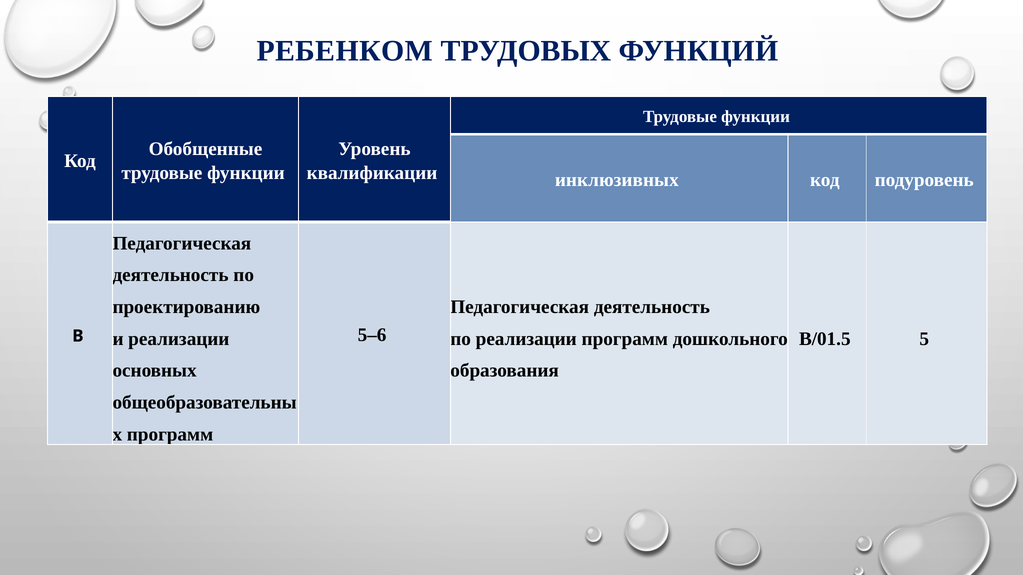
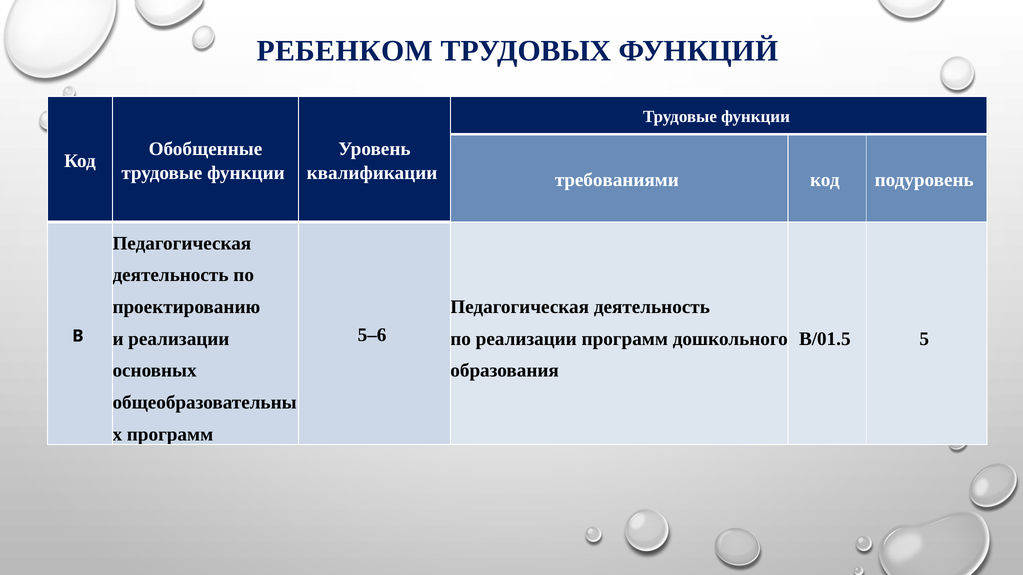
инклюзивных: инклюзивных -> требованиями
